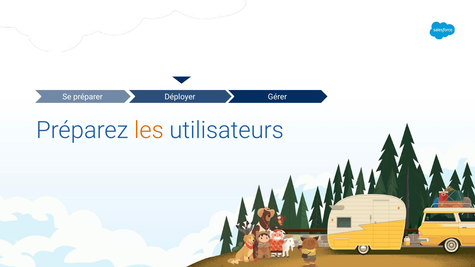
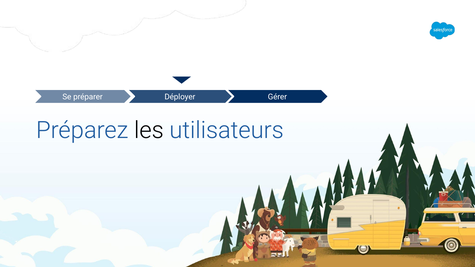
les colour: orange -> black
